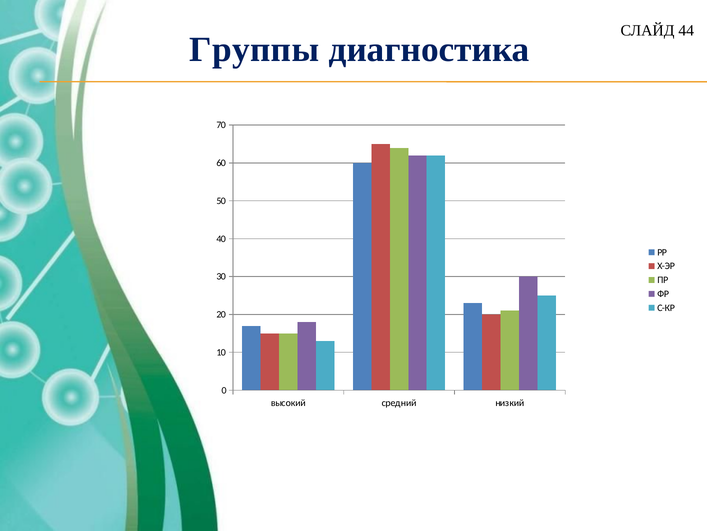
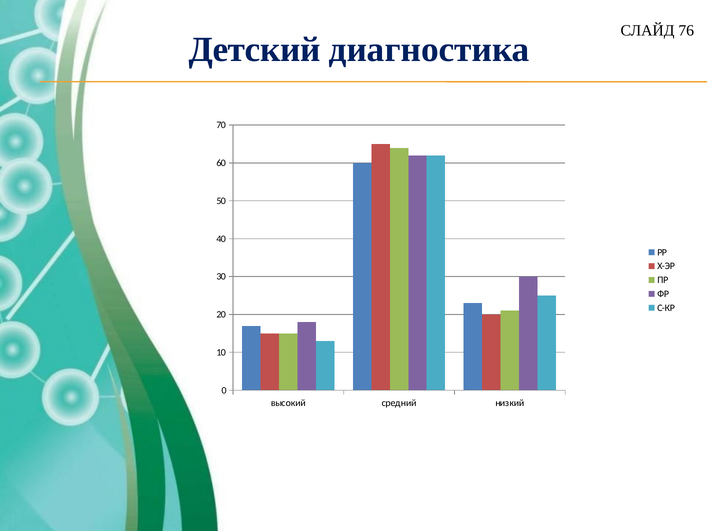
44: 44 -> 76
Группы: Группы -> Детский
